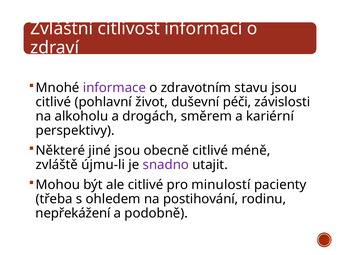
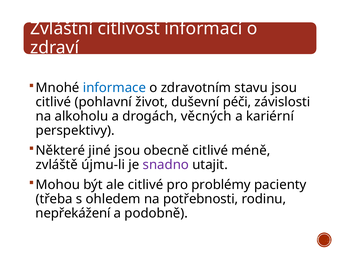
informace colour: purple -> blue
směrem: směrem -> věcných
minulostí: minulostí -> problémy
postihování: postihování -> potřebnosti
